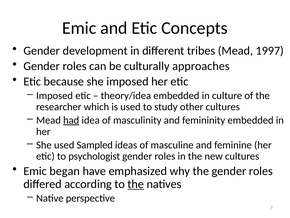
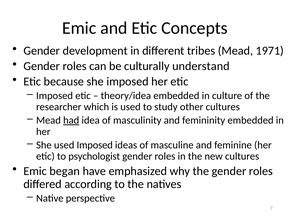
1997: 1997 -> 1971
approaches: approaches -> understand
used Sampled: Sampled -> Imposed
the at (136, 184) underline: present -> none
